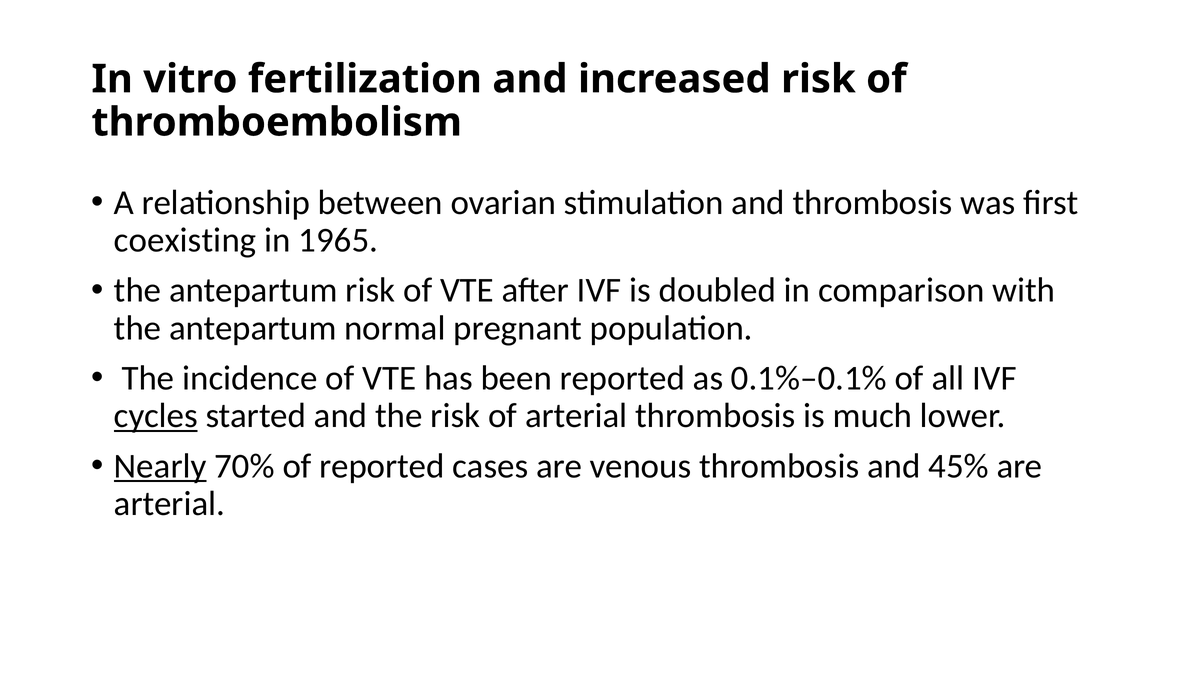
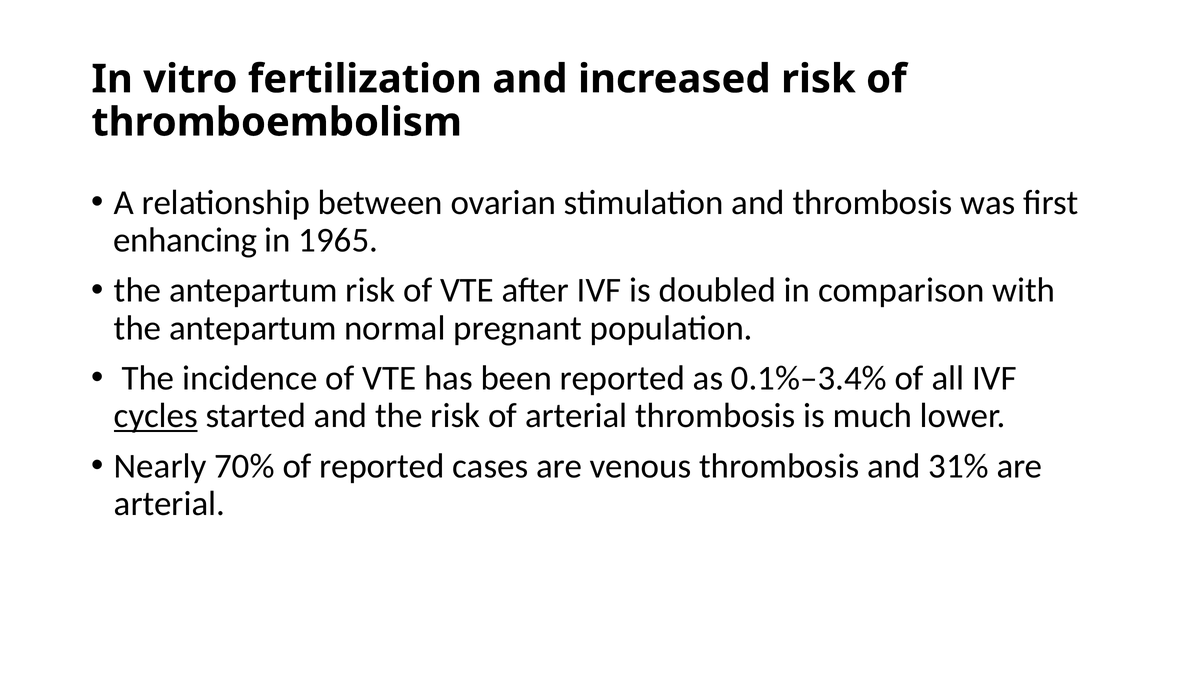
coexisting: coexisting -> enhancing
0.1%–0.1%: 0.1%–0.1% -> 0.1%–3.4%
Nearly underline: present -> none
45%: 45% -> 31%
